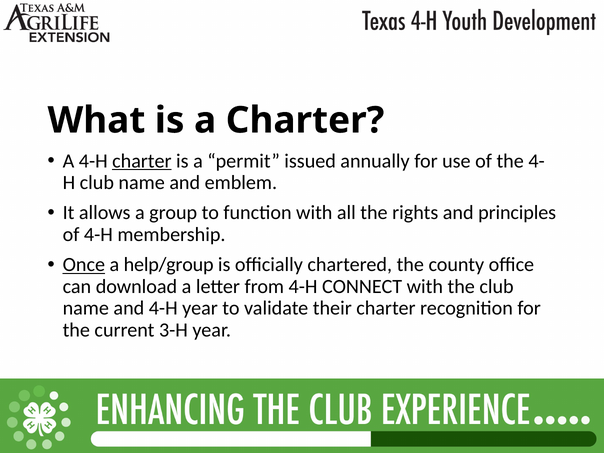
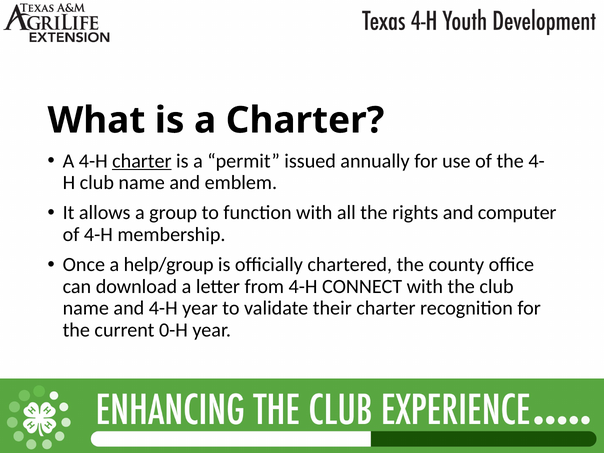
principles: principles -> computer
Once underline: present -> none
3-H: 3-H -> 0-H
